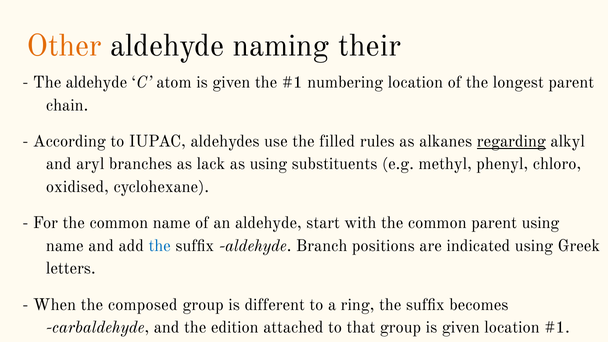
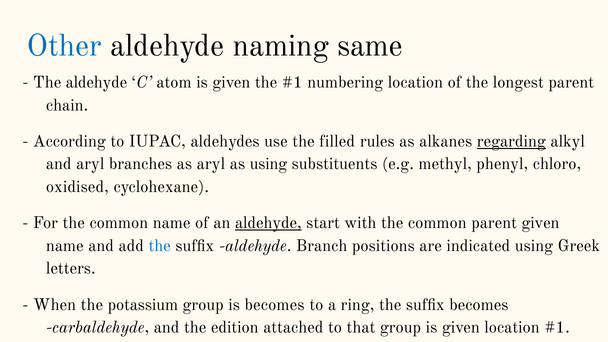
Other colour: orange -> blue
their: their -> same
as lack: lack -> aryl
aldehyde at (268, 223) underline: none -> present
parent using: using -> given
composed: composed -> potassium
is different: different -> becomes
